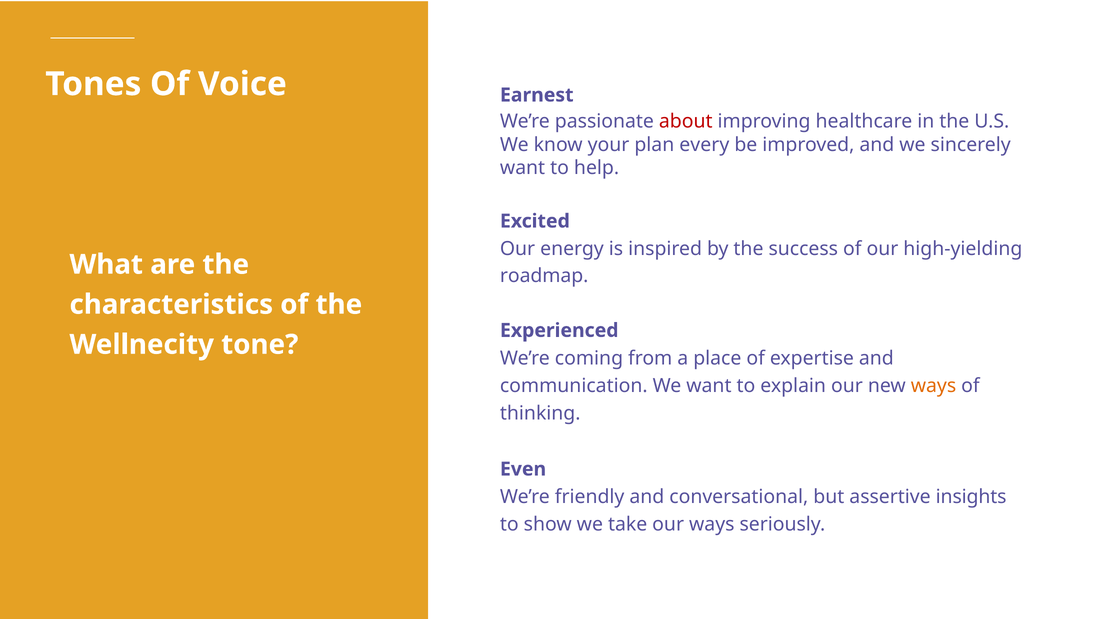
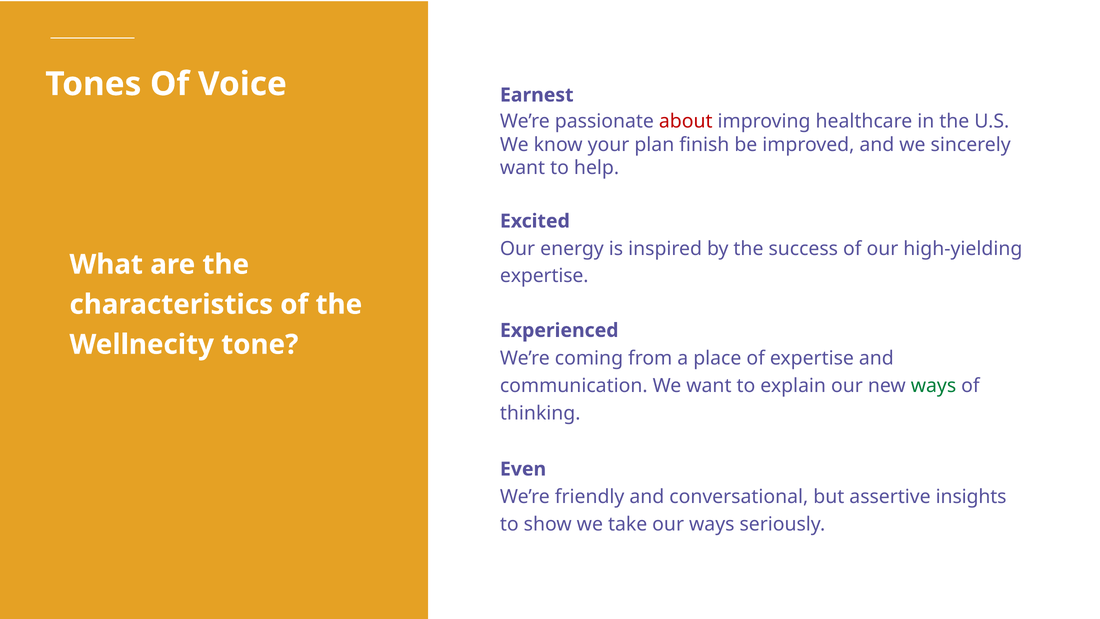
every: every -> finish
roadmap at (544, 276): roadmap -> expertise
ways at (934, 386) colour: orange -> green
